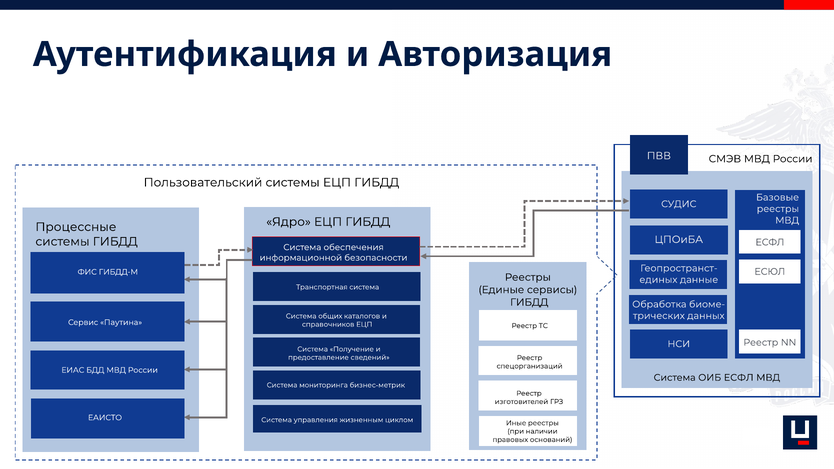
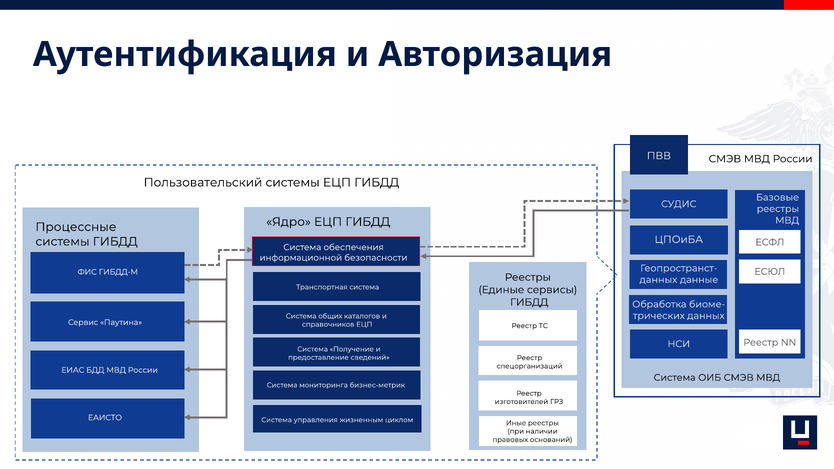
единых at (658, 280): единых -> данных
ОИБ ЕСФЛ: ЕСФЛ -> СМЭВ
